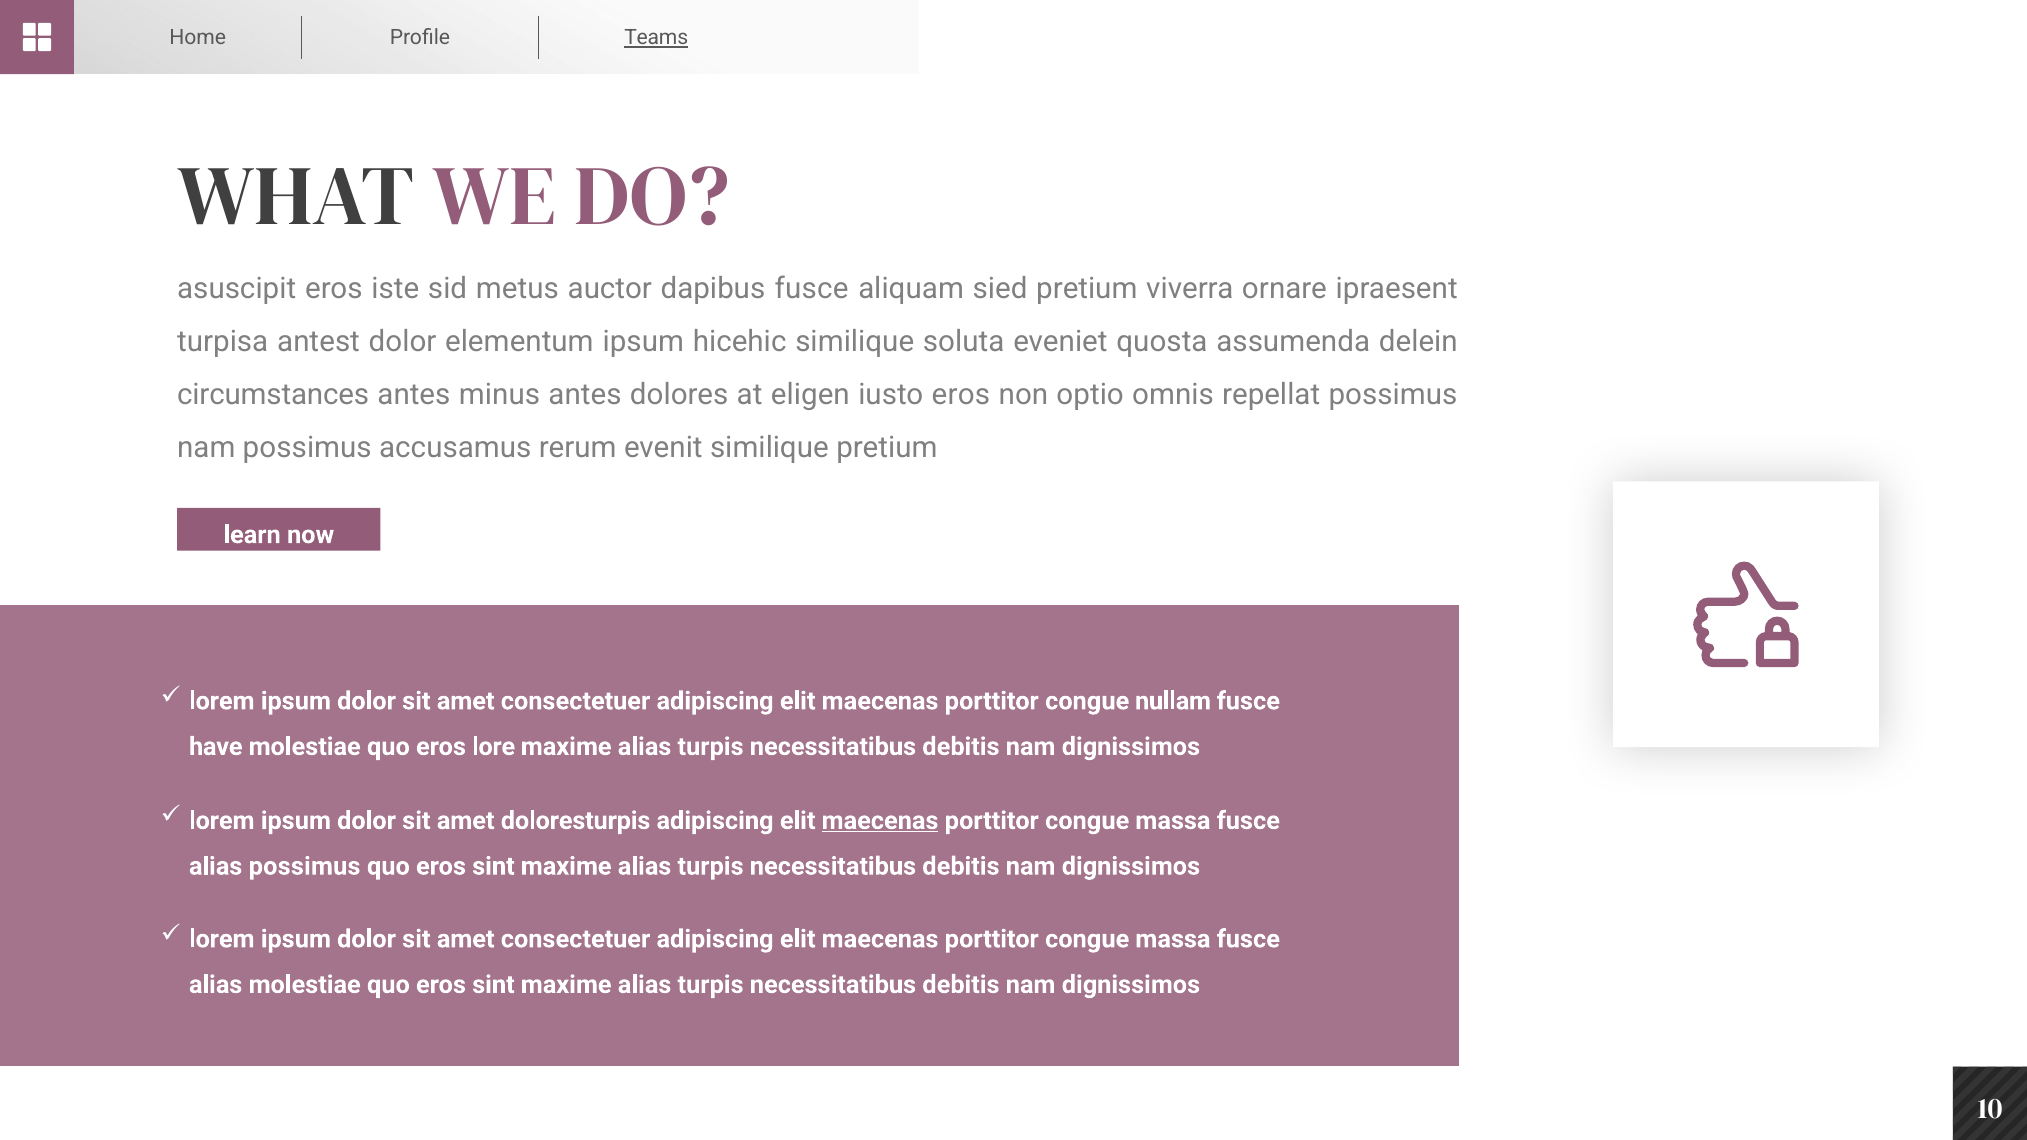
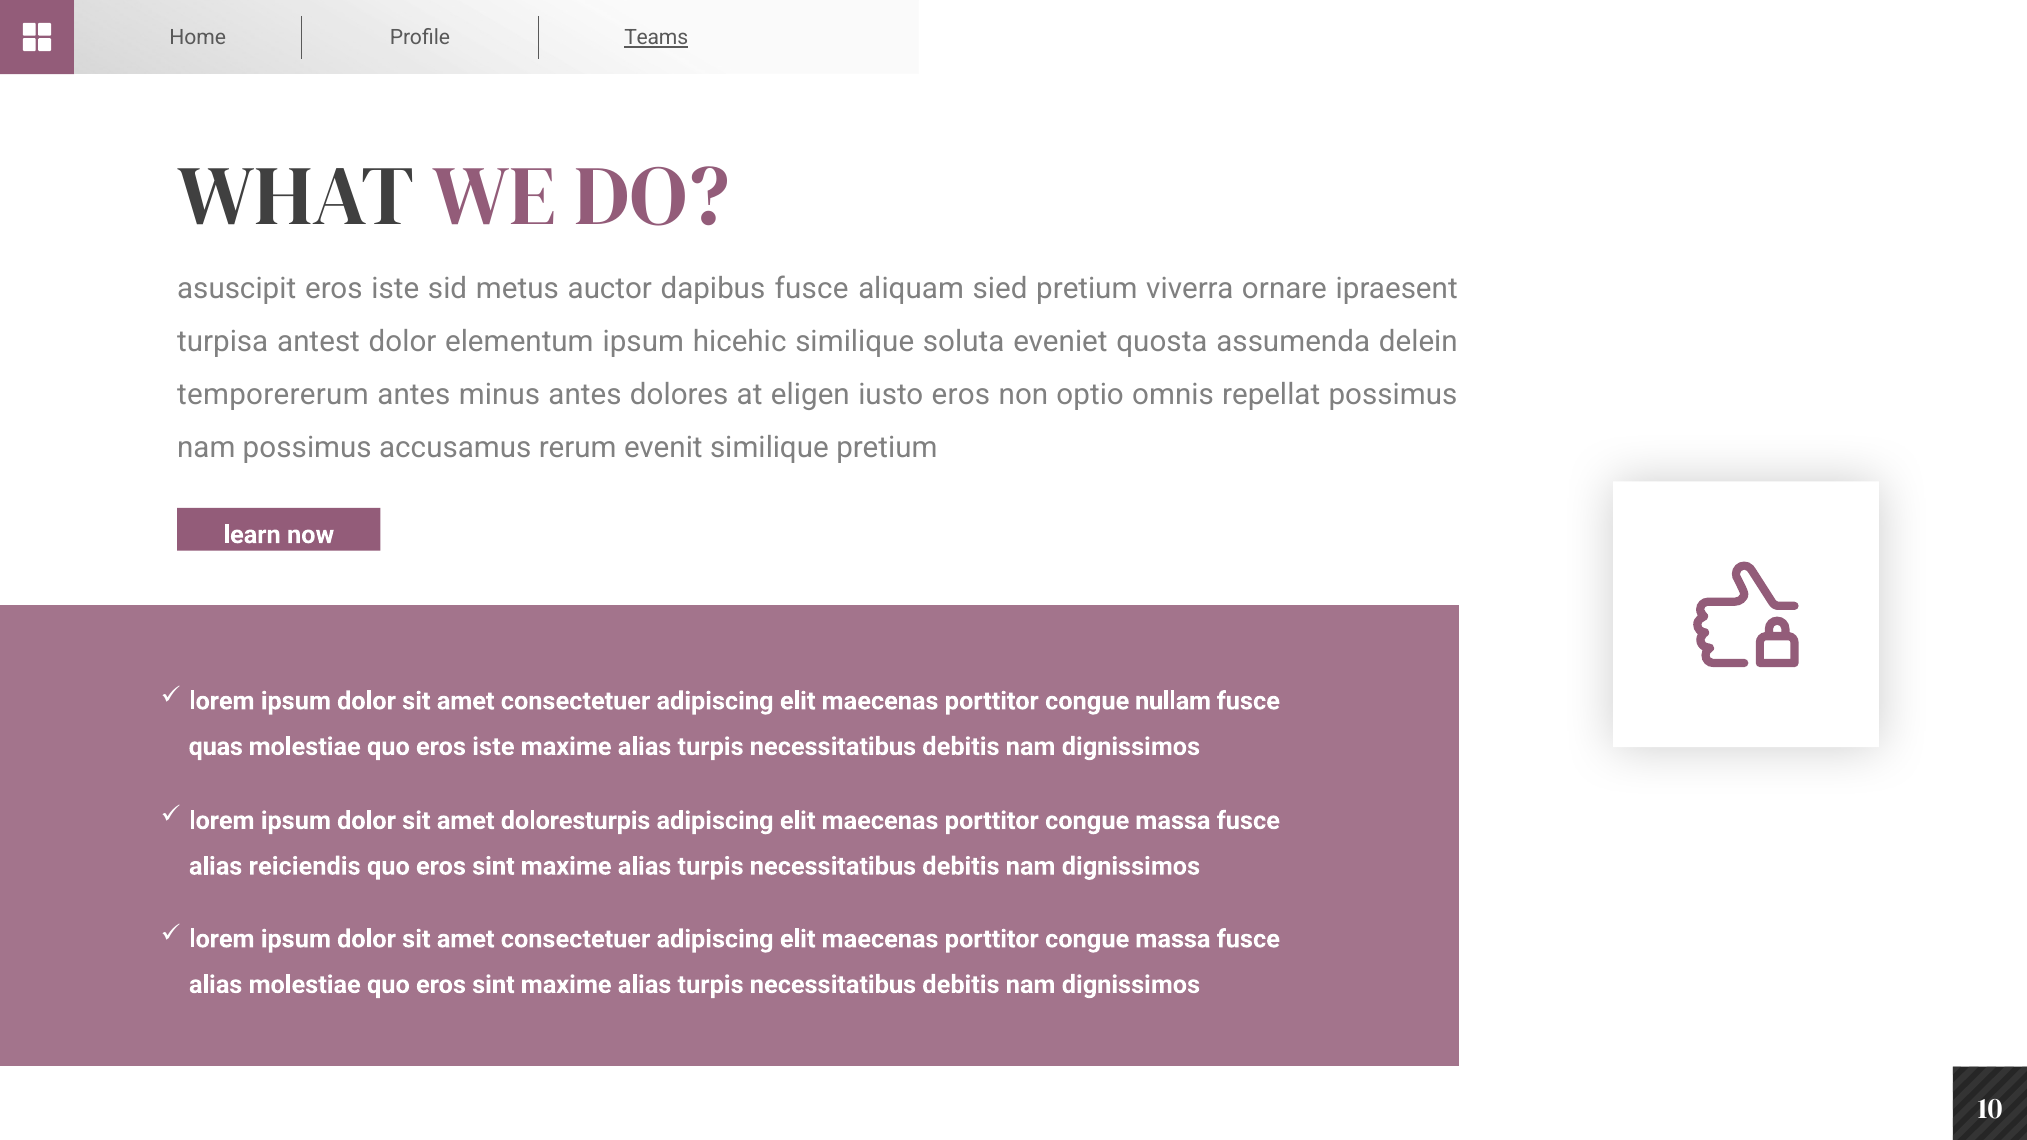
circumstances: circumstances -> temporererum
have: have -> quas
quo eros lore: lore -> iste
maecenas at (880, 821) underline: present -> none
alias possimus: possimus -> reiciendis
